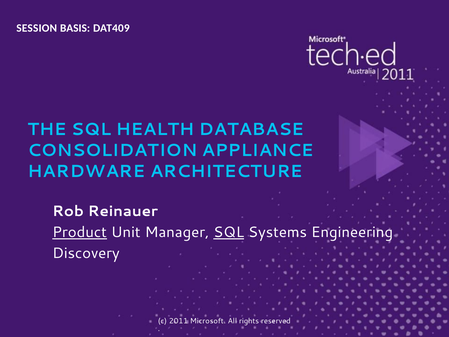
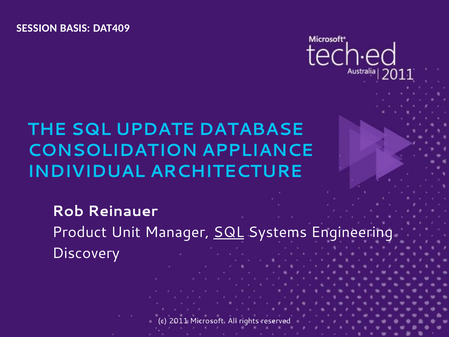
HEALTH: HEALTH -> UPDATE
HARDWARE: HARDWARE -> INDIVIDUAL
Product underline: present -> none
